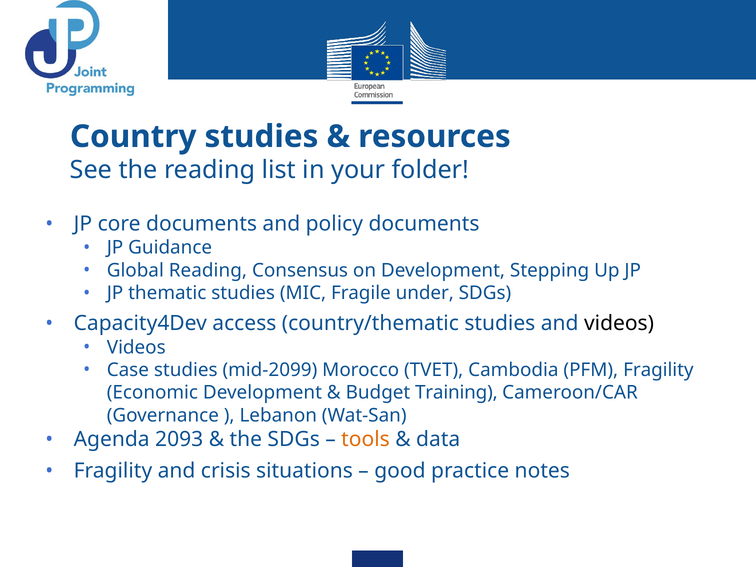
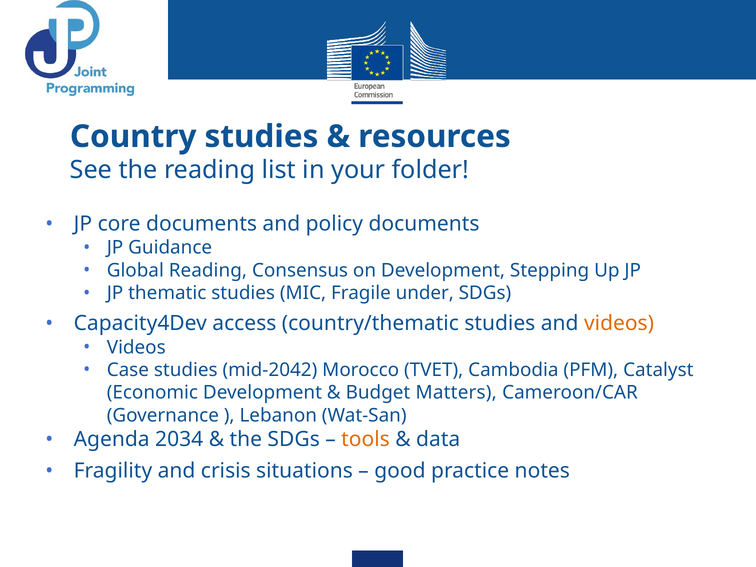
videos at (619, 323) colour: black -> orange
mid-2099: mid-2099 -> mid-2042
PFM Fragility: Fragility -> Catalyst
Training: Training -> Matters
2093: 2093 -> 2034
